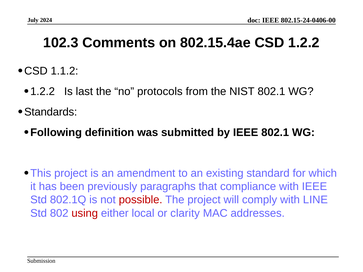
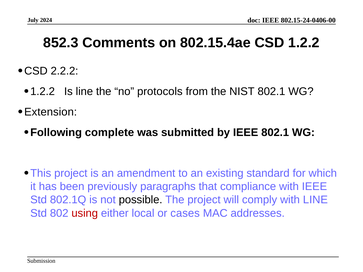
102.3: 102.3 -> 852.3
1.1.2: 1.1.2 -> 2.2.2
Is last: last -> line
Standards: Standards -> Extension
definition: definition -> complete
possible colour: red -> black
clarity: clarity -> cases
